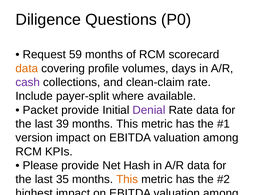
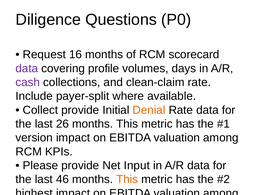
59: 59 -> 16
data at (27, 68) colour: orange -> purple
Packet at (40, 110): Packet -> Collect
Denial at (149, 110) colour: purple -> orange
39: 39 -> 26
Hash: Hash -> Input
35: 35 -> 46
